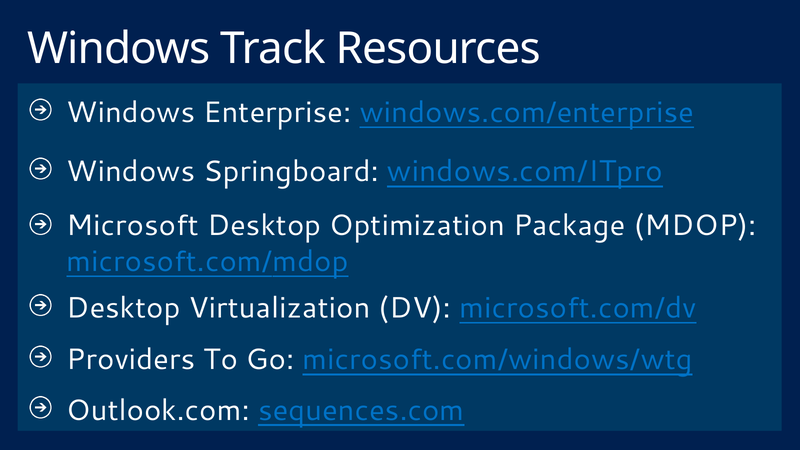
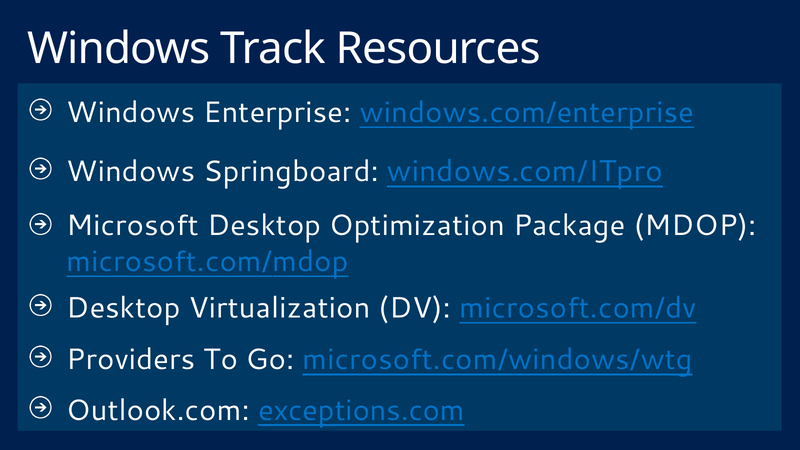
sequences.com: sequences.com -> exceptions.com
